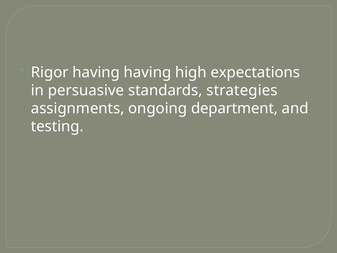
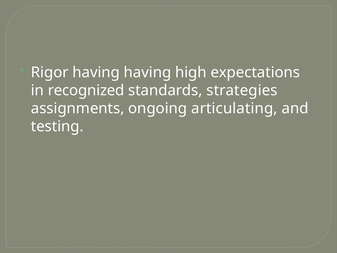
persuasive: persuasive -> recognized
department: department -> articulating
